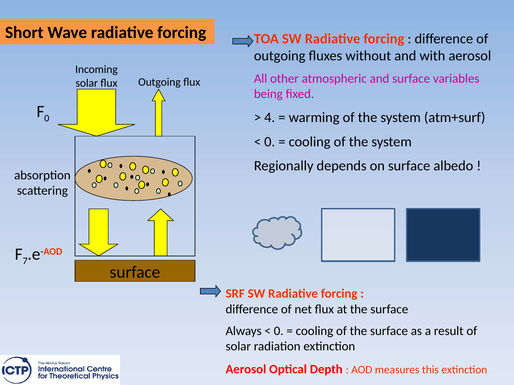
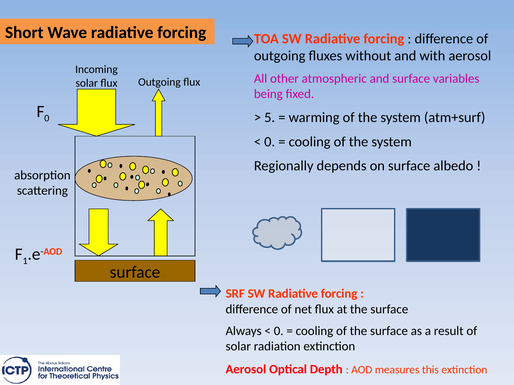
4: 4 -> 5
7: 7 -> 1
